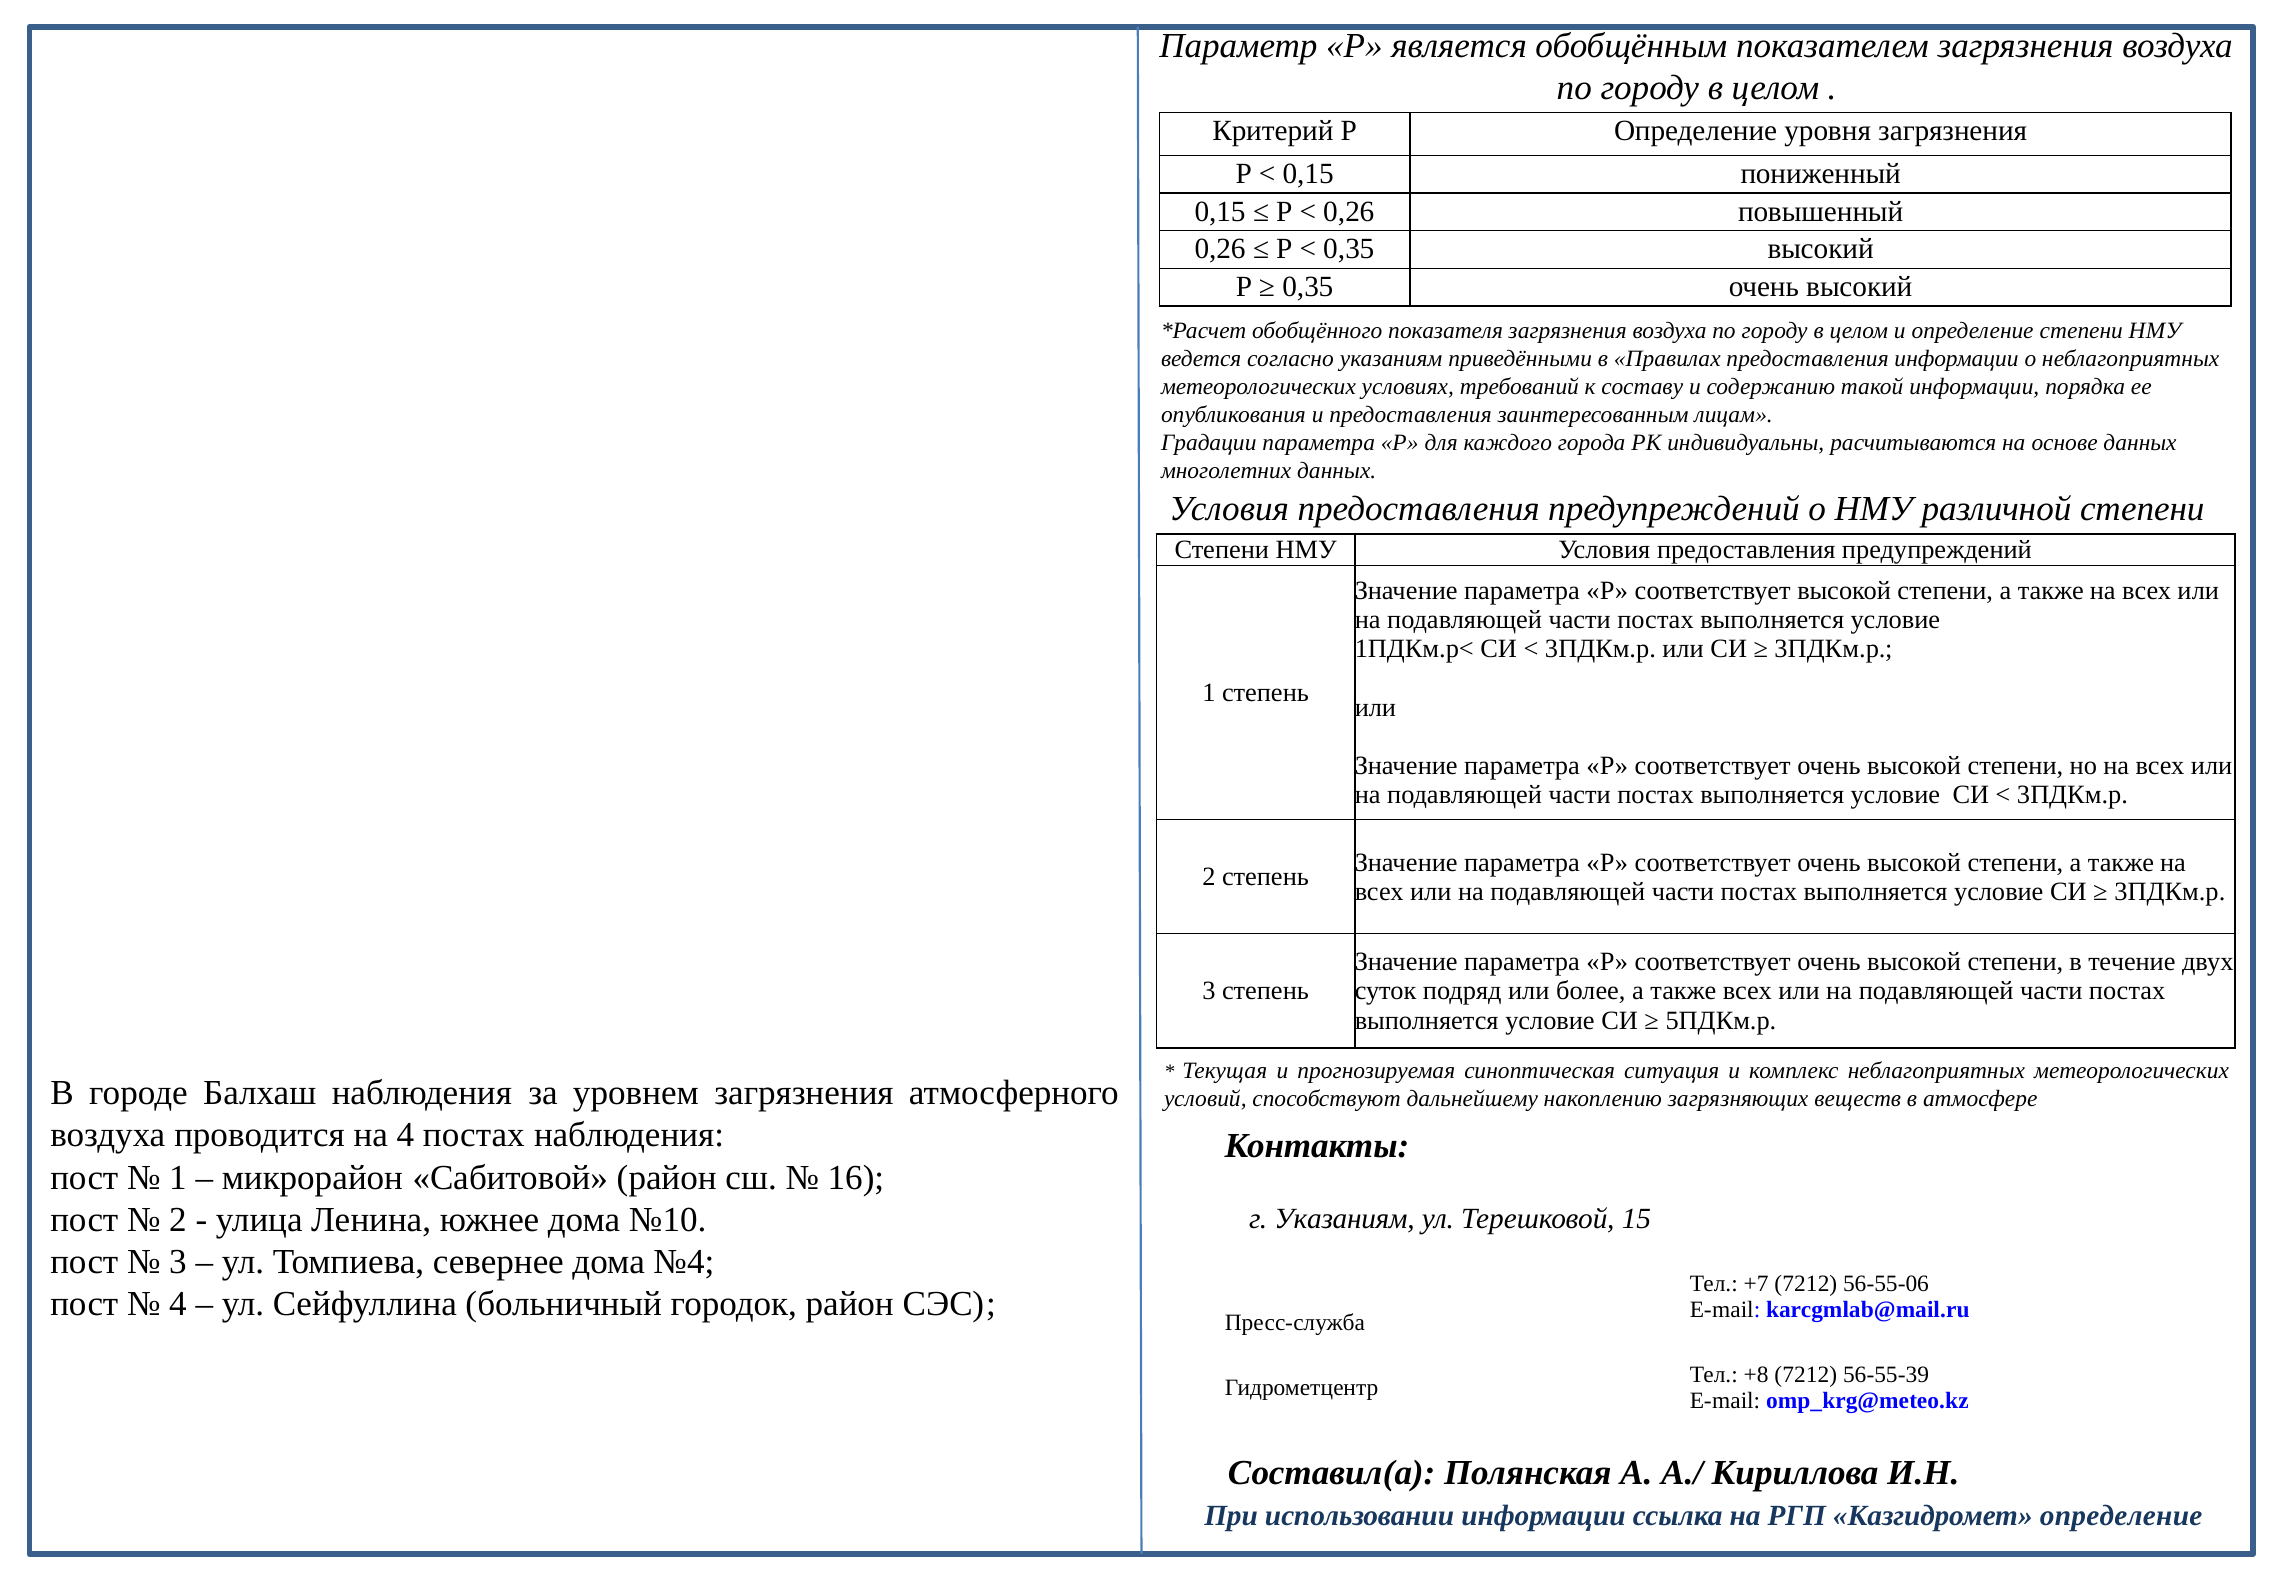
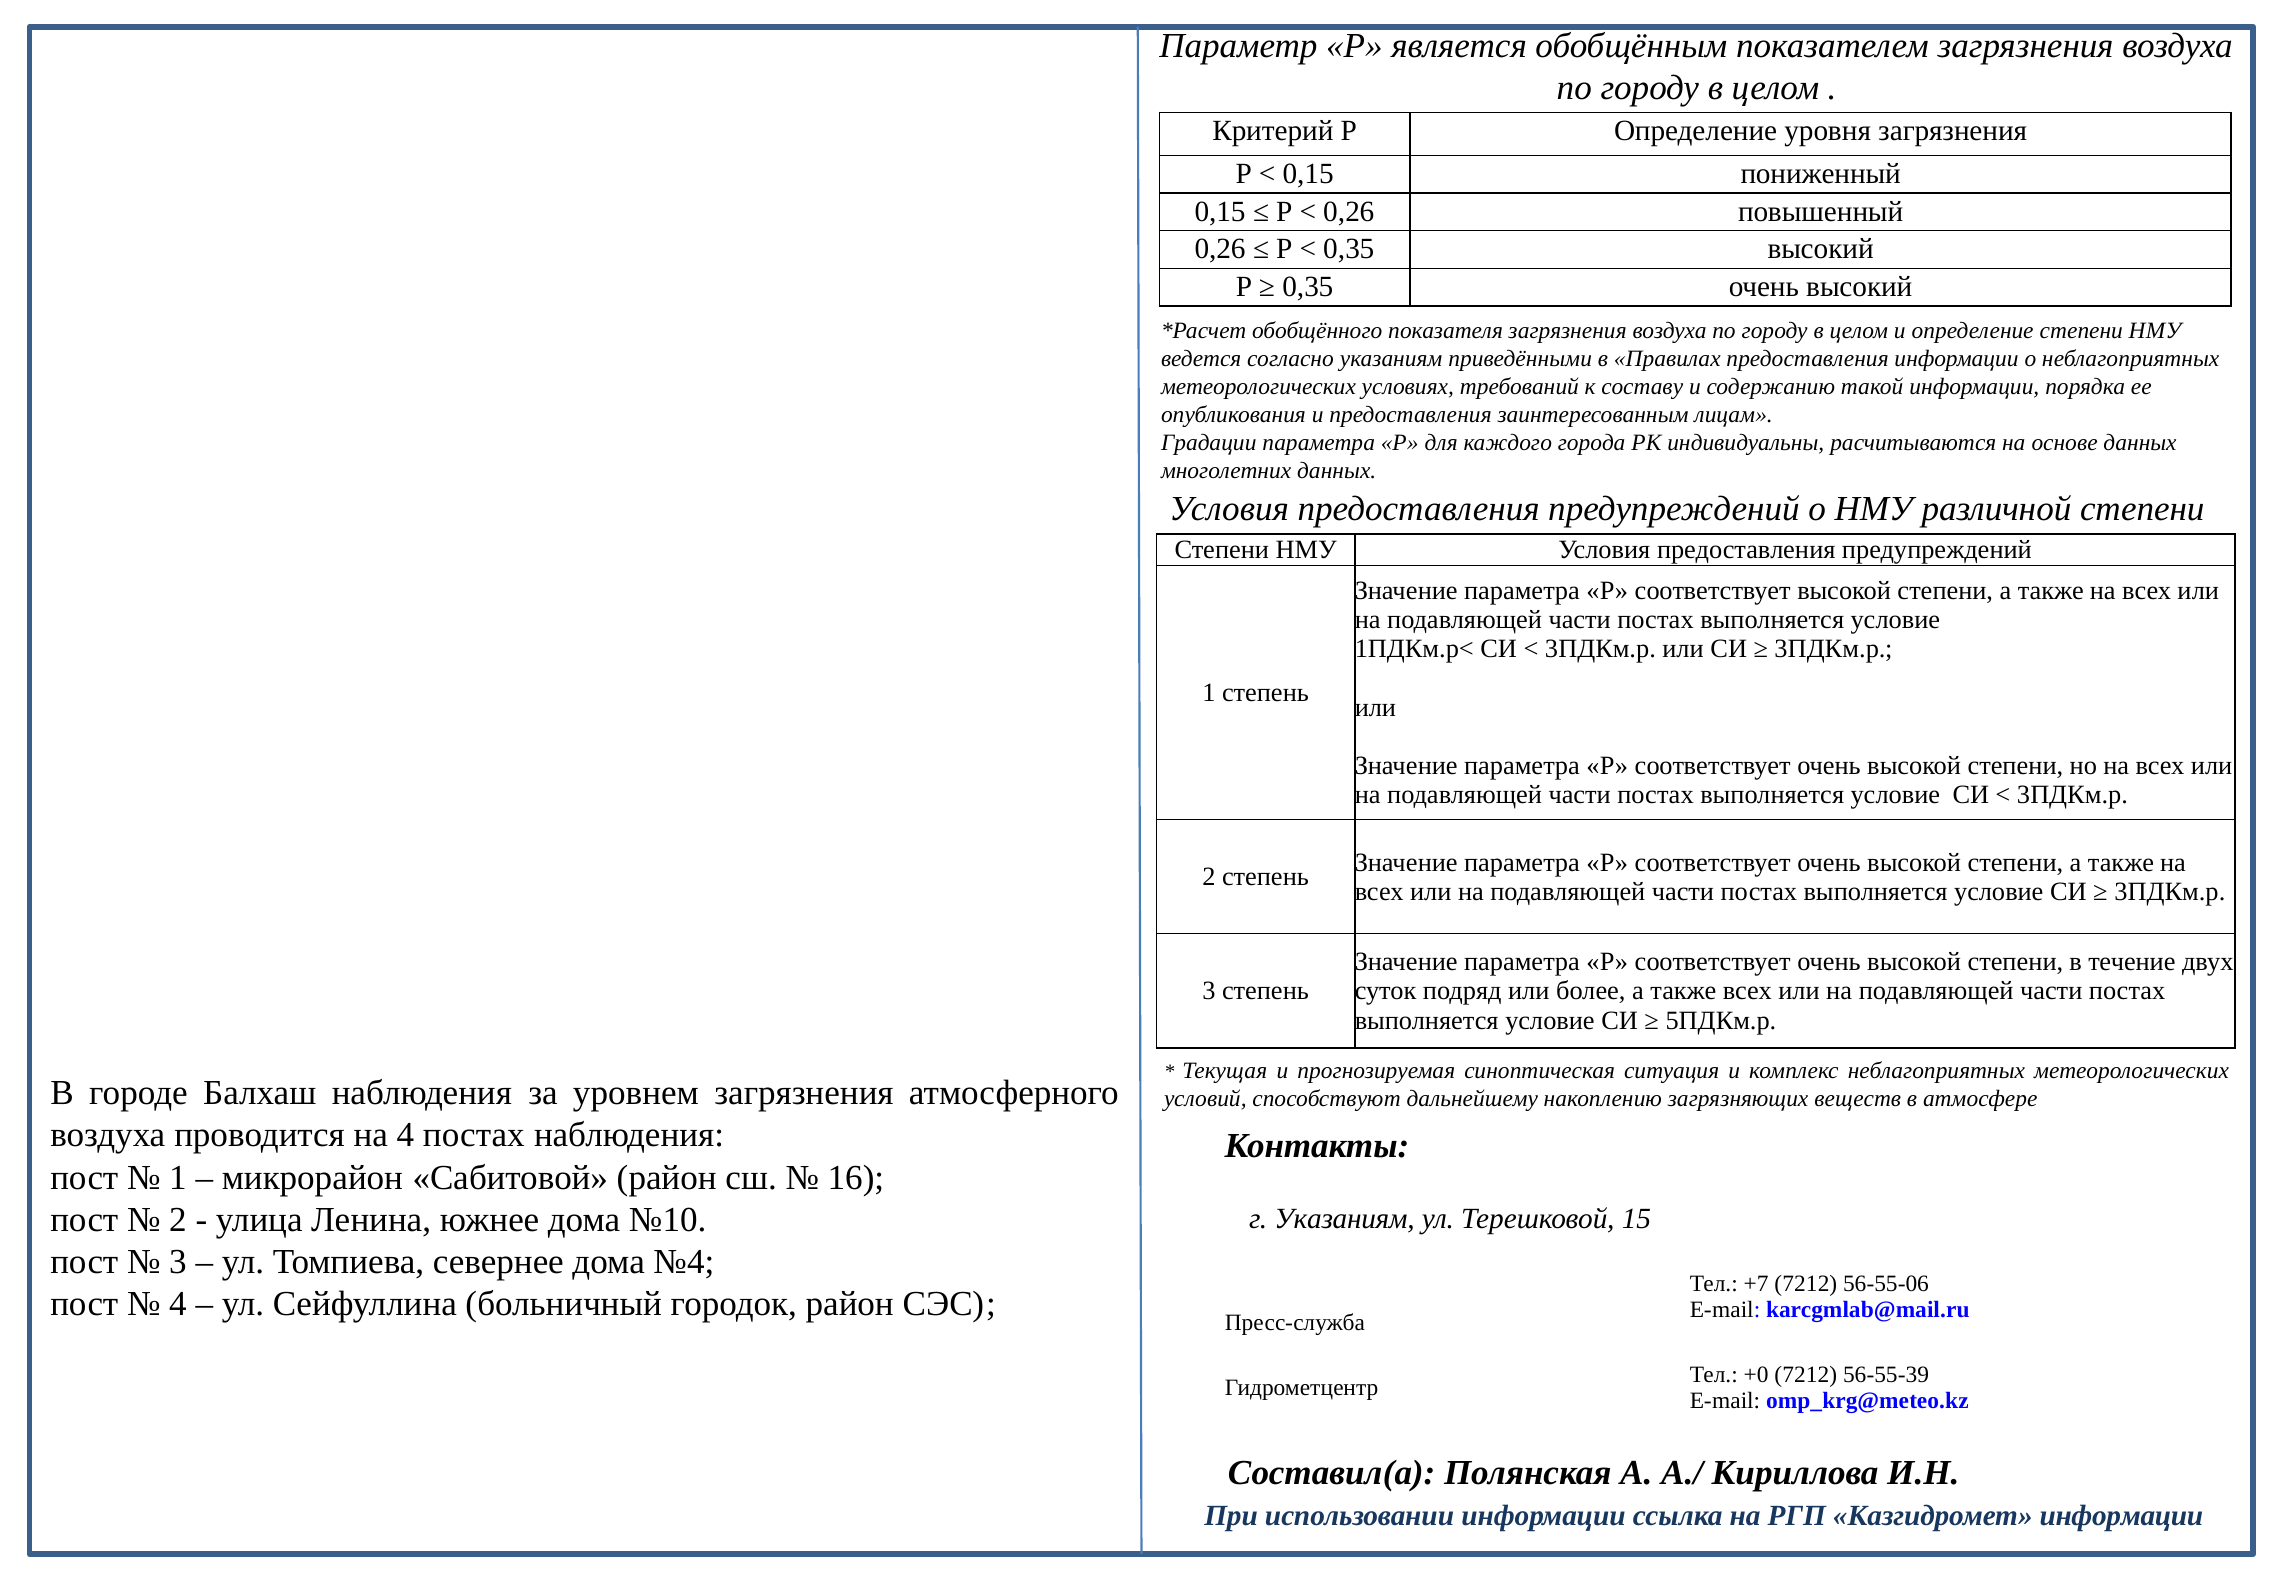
+8: +8 -> +0
Казгидромет определение: определение -> информации
